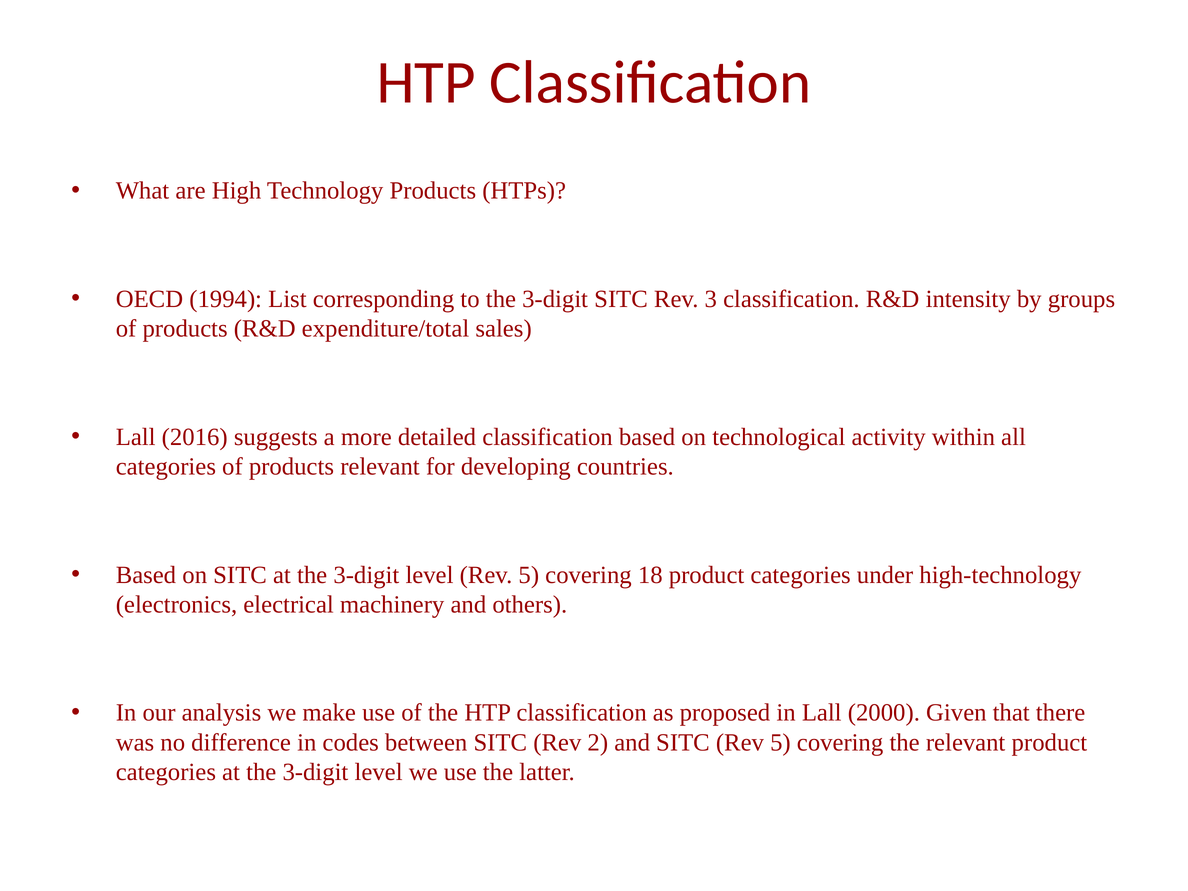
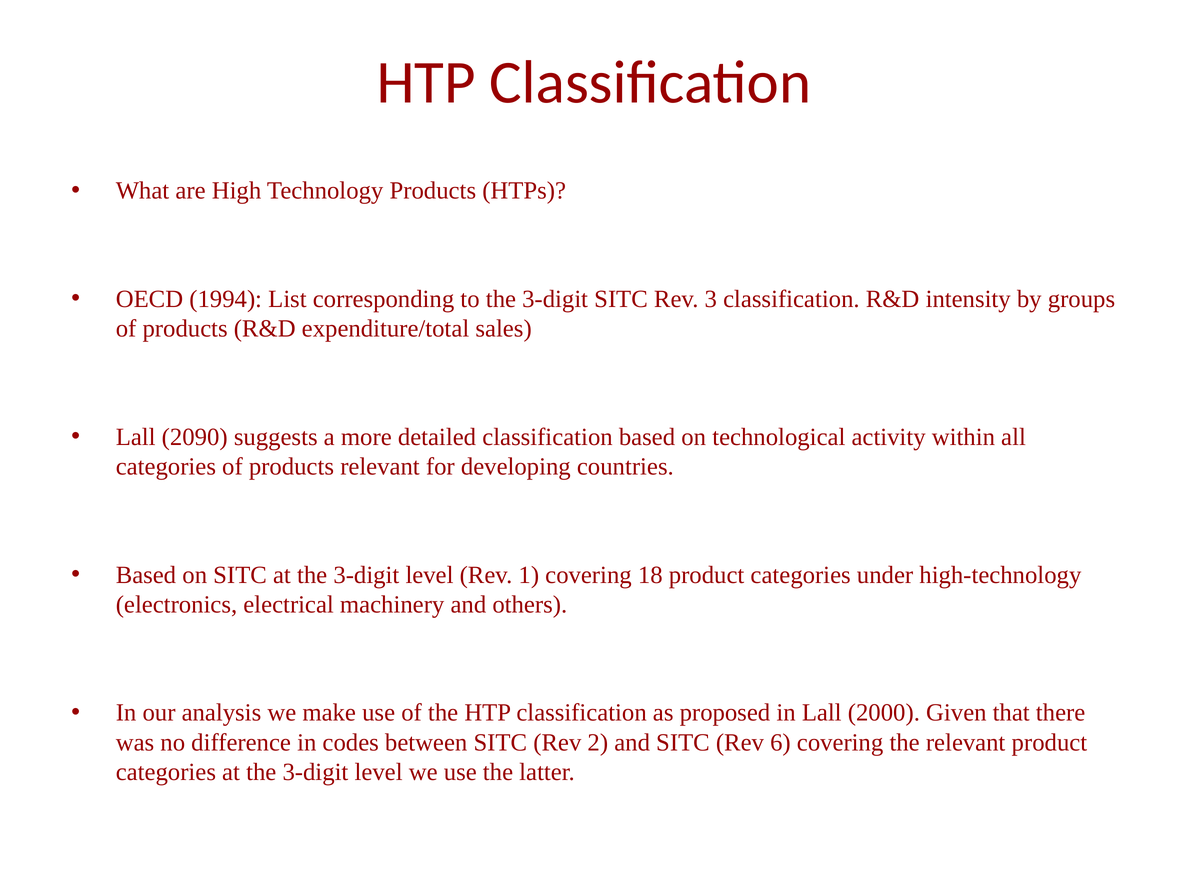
2016: 2016 -> 2090
level Rev 5: 5 -> 1
SITC Rev 5: 5 -> 6
